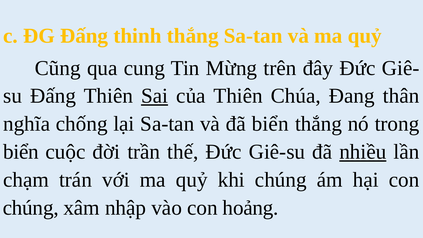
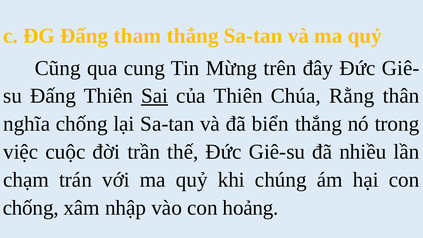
thinh: thinh -> tham
Đang: Đang -> Rằng
biển at (21, 152): biển -> việc
nhiều underline: present -> none
chúng at (31, 208): chúng -> chống
